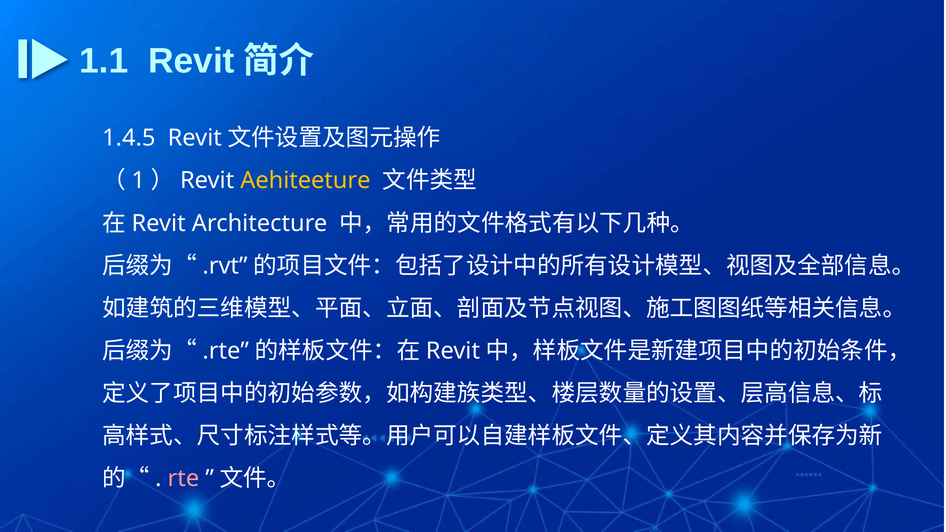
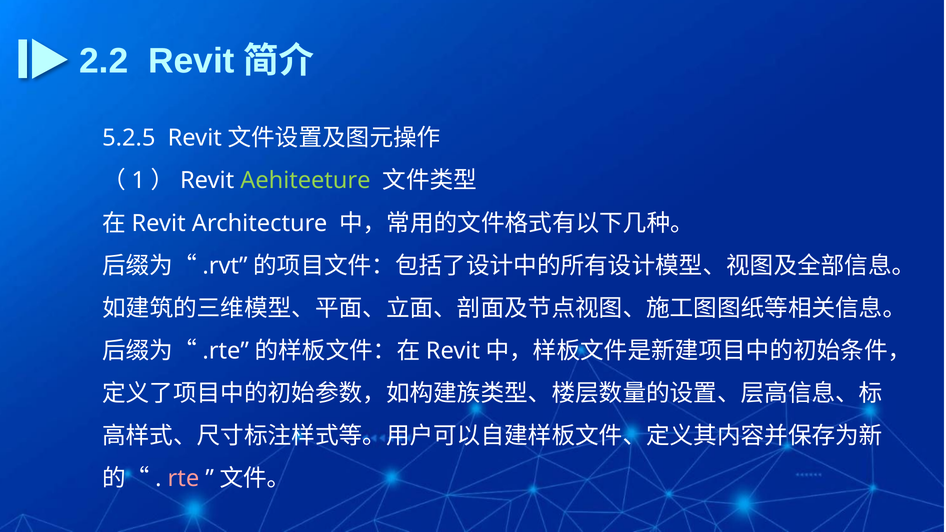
1.1: 1.1 -> 2.2
1.4.5: 1.4.5 -> 5.2.5
Aehiteeture colour: yellow -> light green
